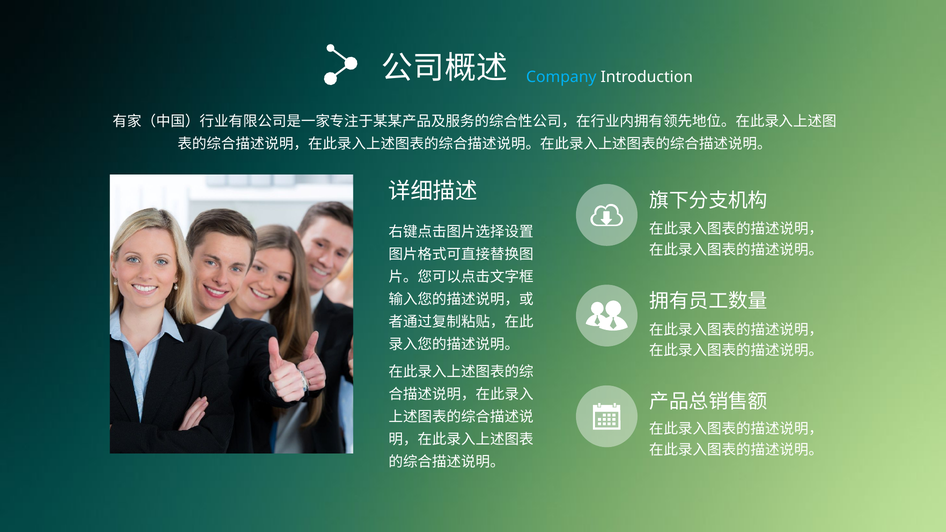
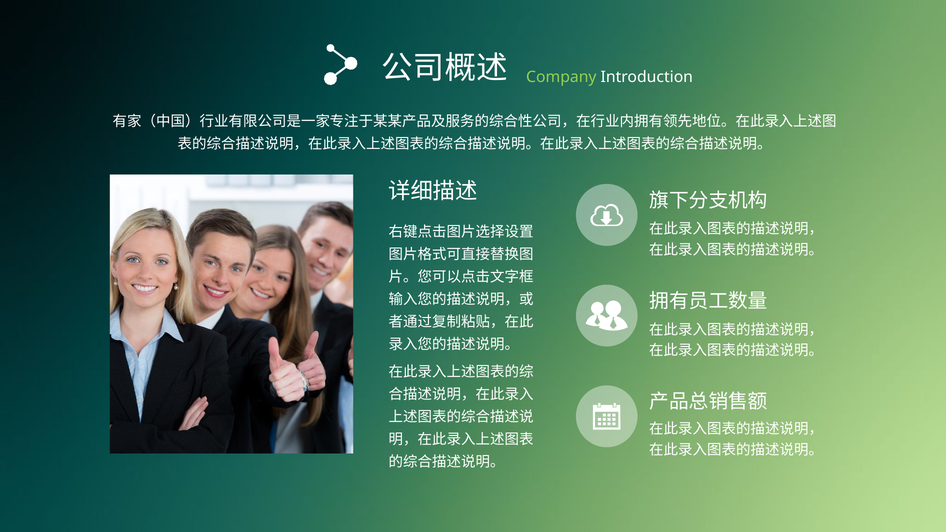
Company colour: light blue -> light green
